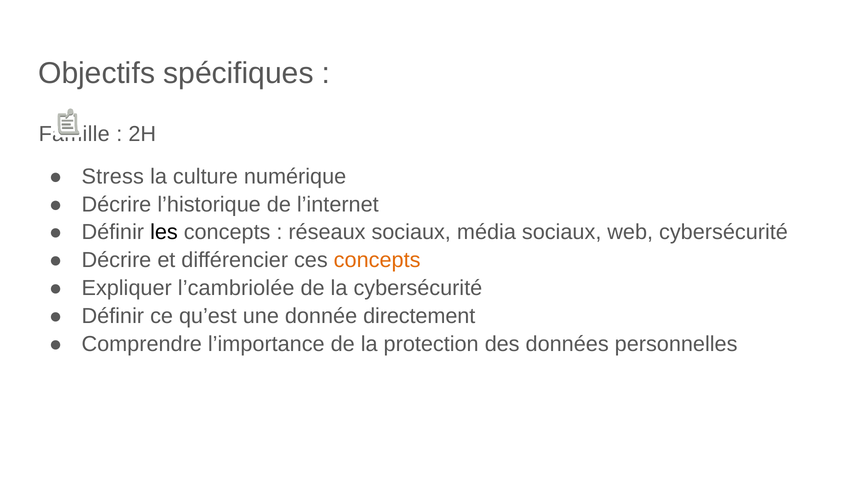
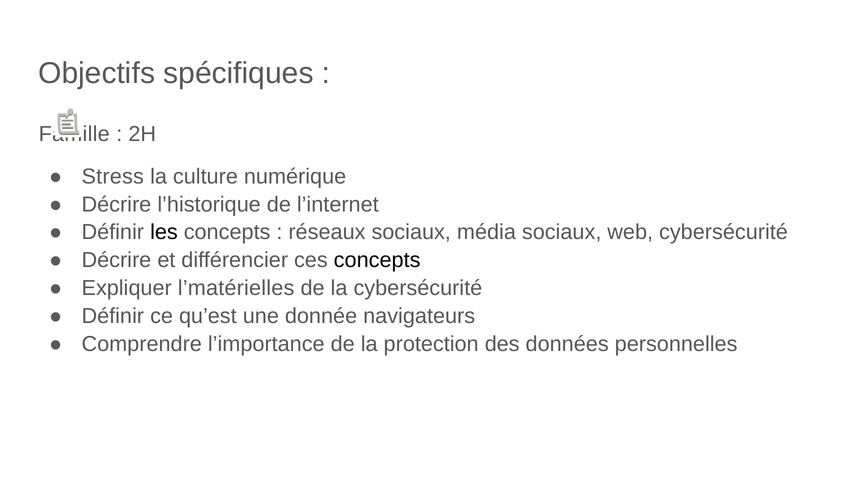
concepts at (377, 260) colour: orange -> black
l’cambriolée: l’cambriolée -> l’matérielles
directement: directement -> navigateurs
